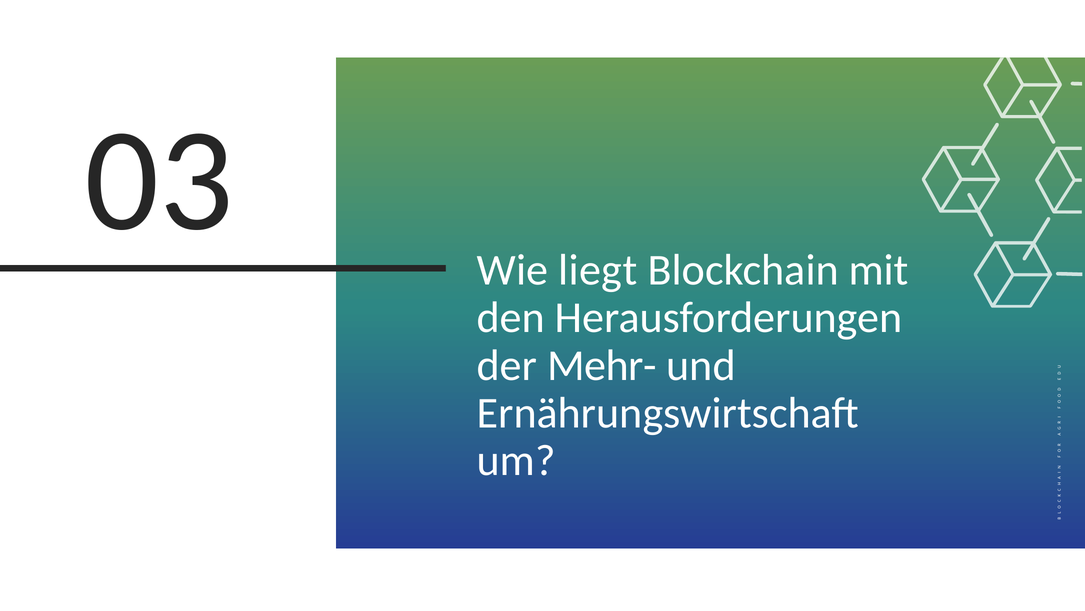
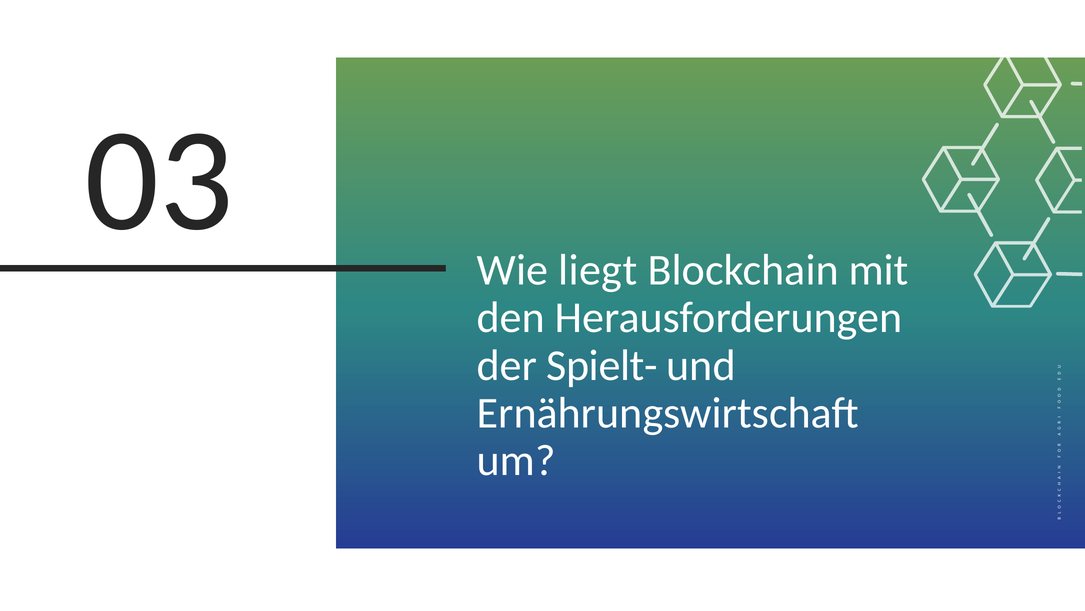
Mehr-: Mehr- -> Spielt-
